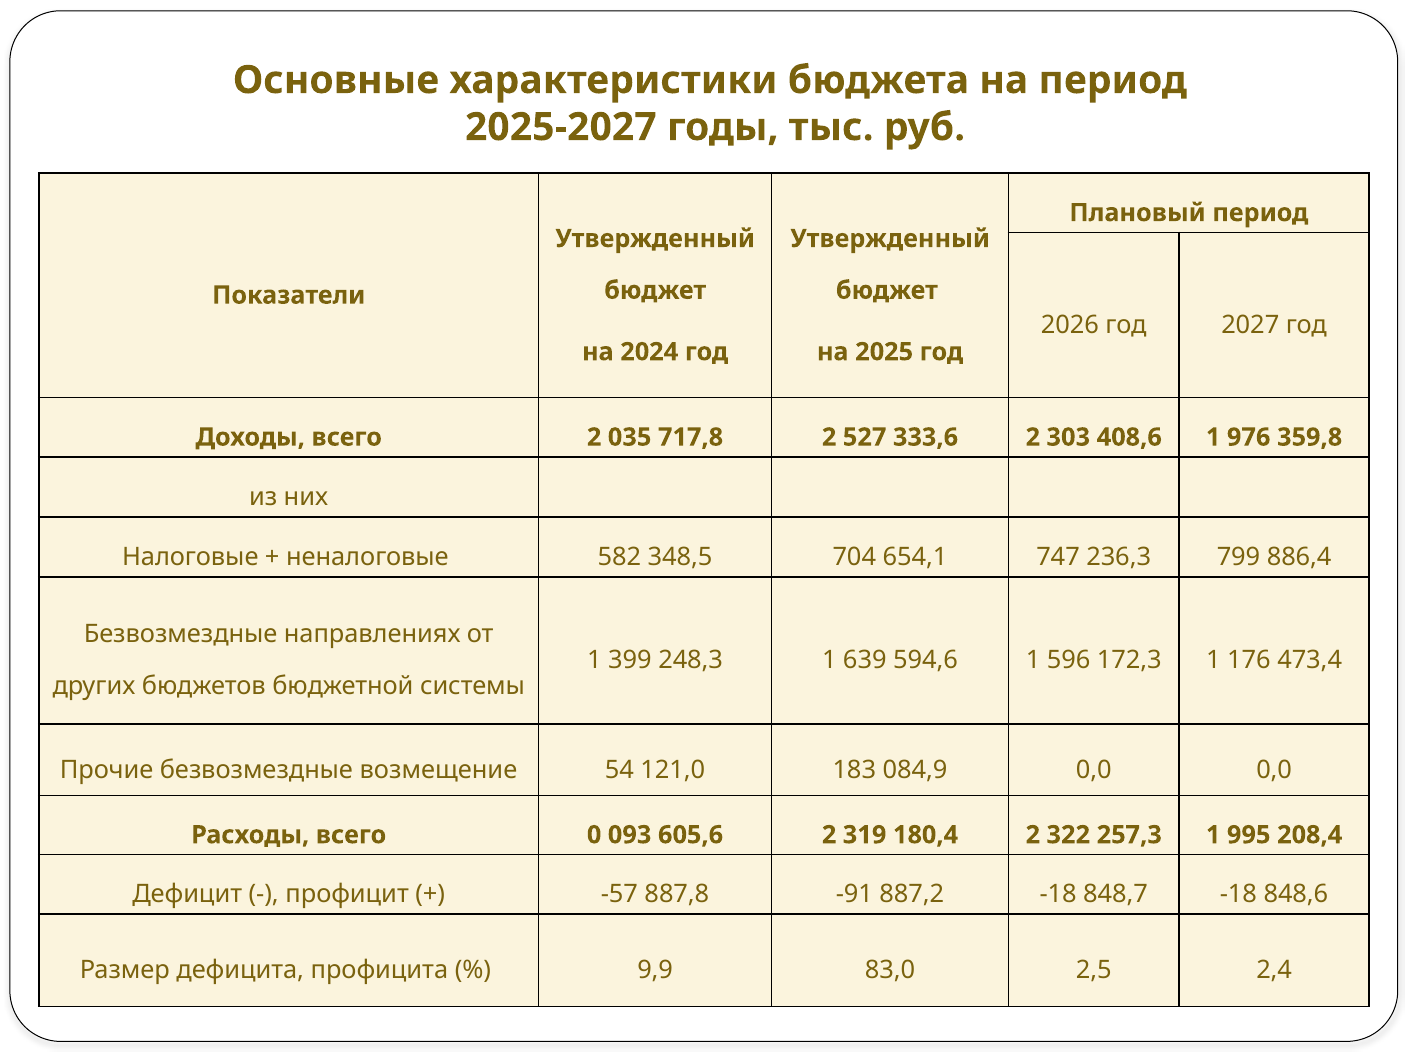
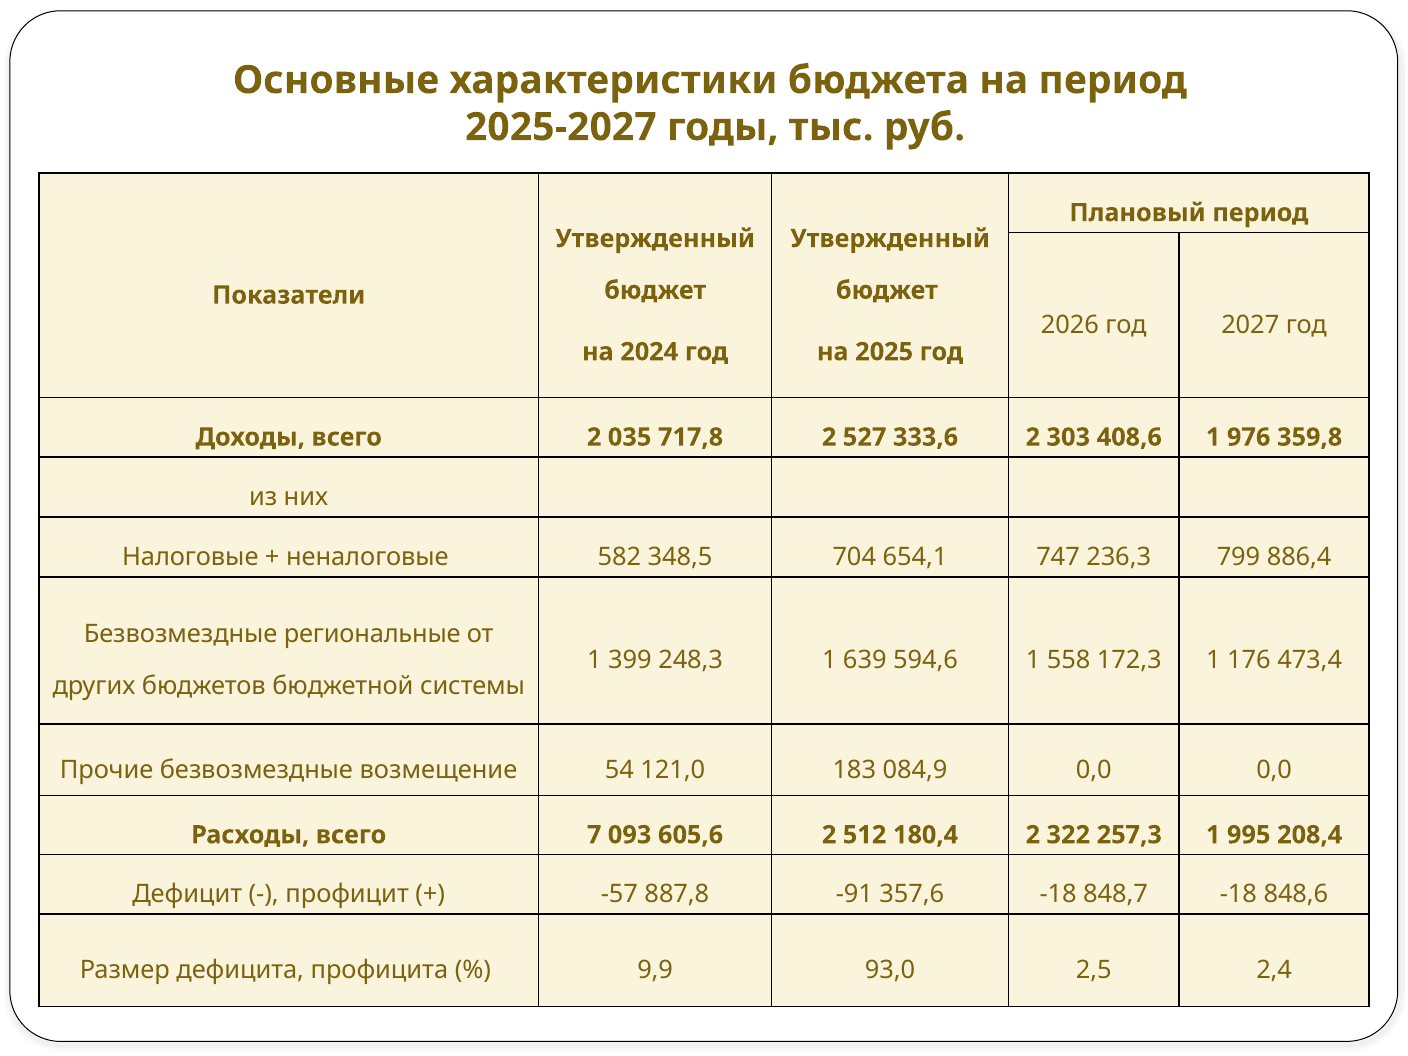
направлениях: направлениях -> региональные
596: 596 -> 558
0: 0 -> 7
319: 319 -> 512
887,2: 887,2 -> 357,6
83,0: 83,0 -> 93,0
